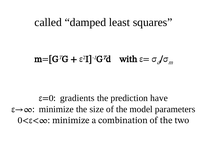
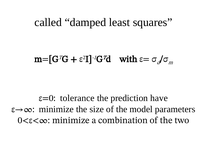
gradients: gradients -> tolerance
